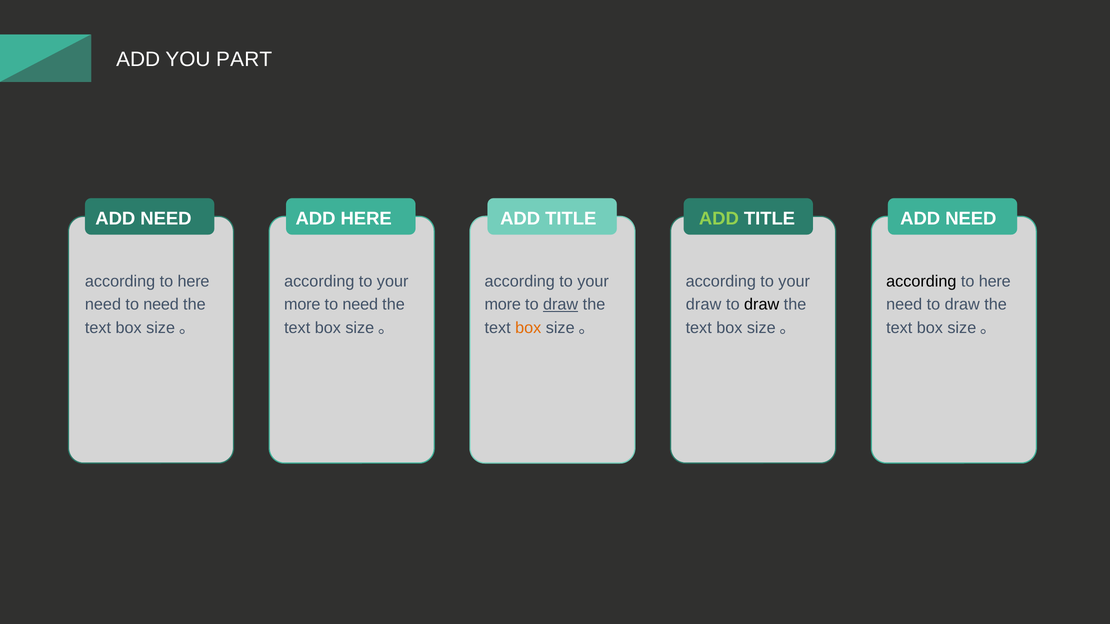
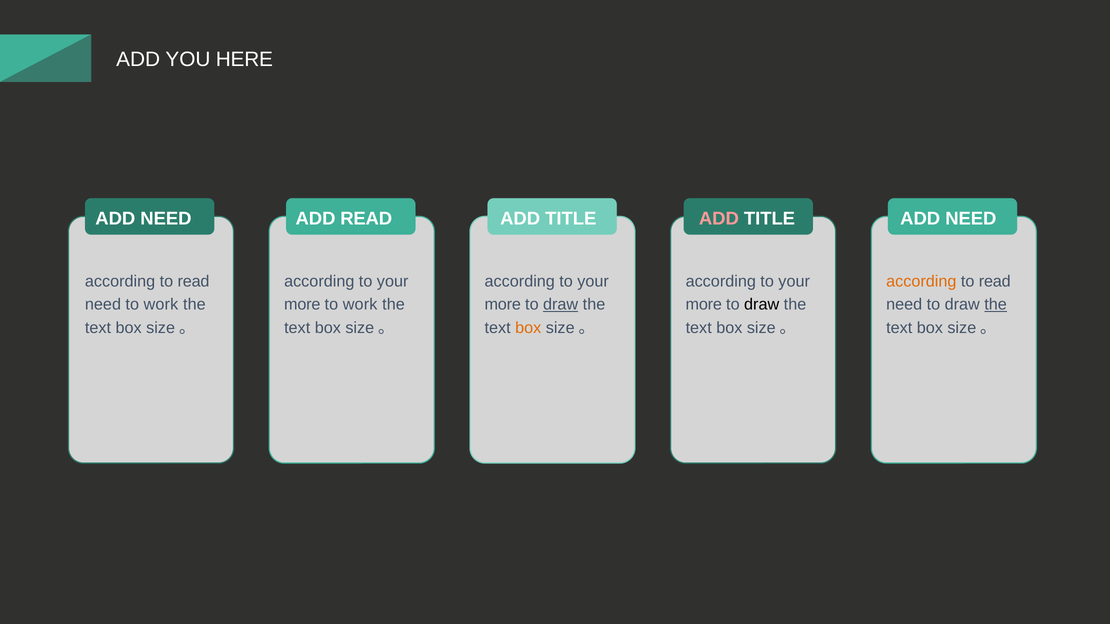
PART: PART -> HERE
ADD HERE: HERE -> READ
ADD at (719, 219) colour: light green -> pink
here at (194, 281): here -> read
according at (921, 281) colour: black -> orange
here at (995, 281): here -> read
need to need: need -> work
need at (360, 305): need -> work
draw at (704, 305): draw -> more
the at (996, 305) underline: none -> present
